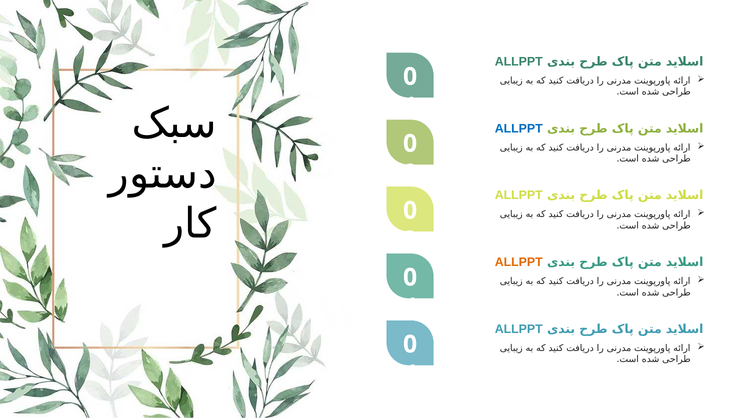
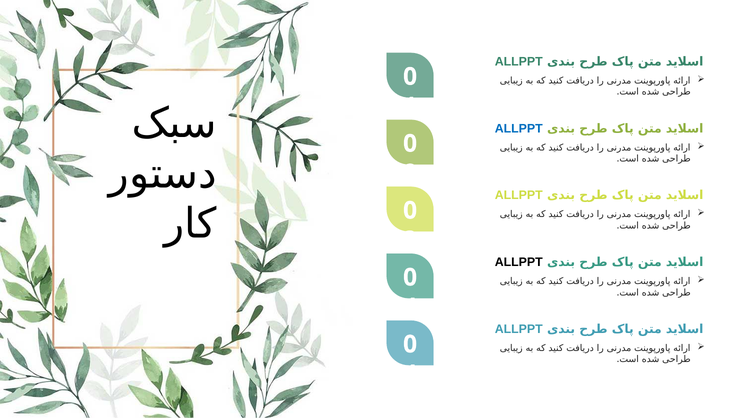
ALLPPT at (519, 262) colour: orange -> black
